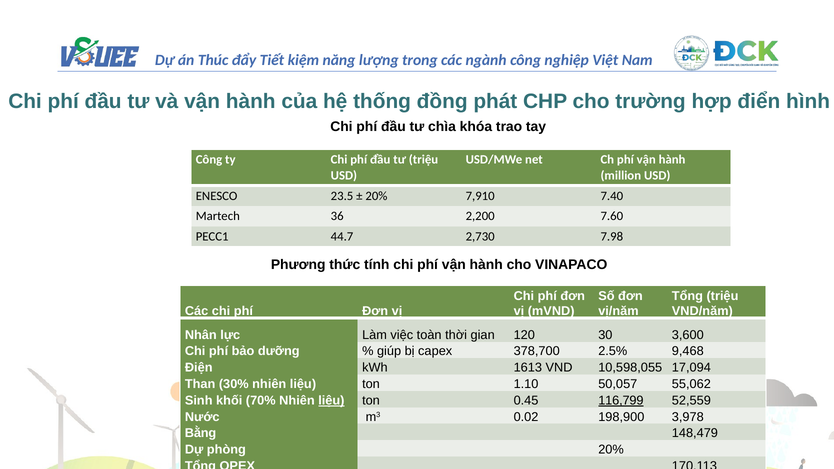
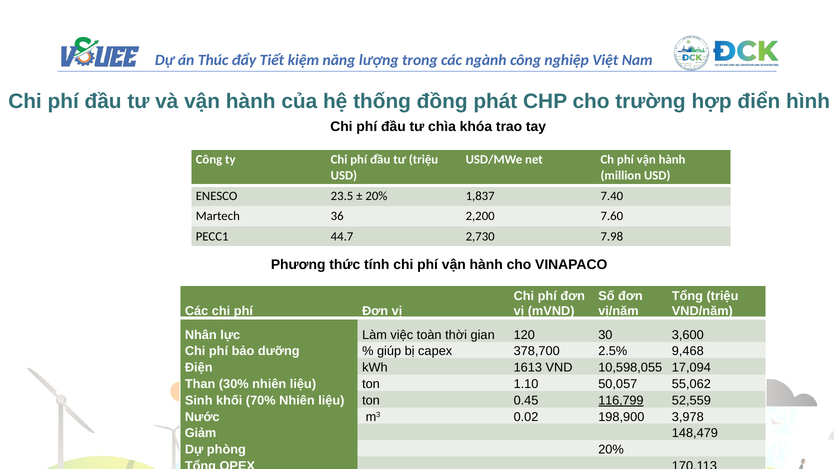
7,910: 7,910 -> 1,837
liệu at (331, 401) underline: present -> none
Bằng: Bằng -> Giảm
